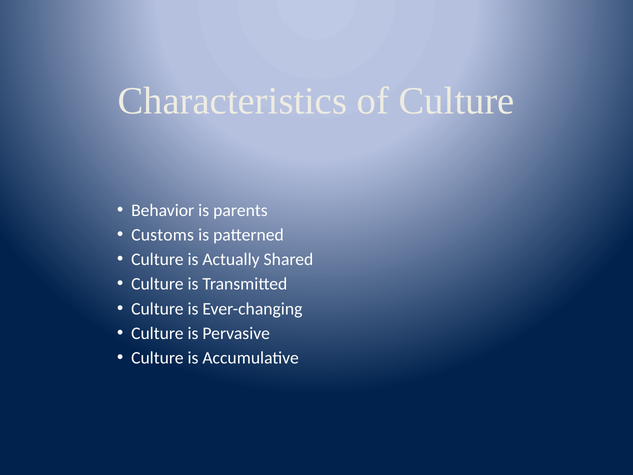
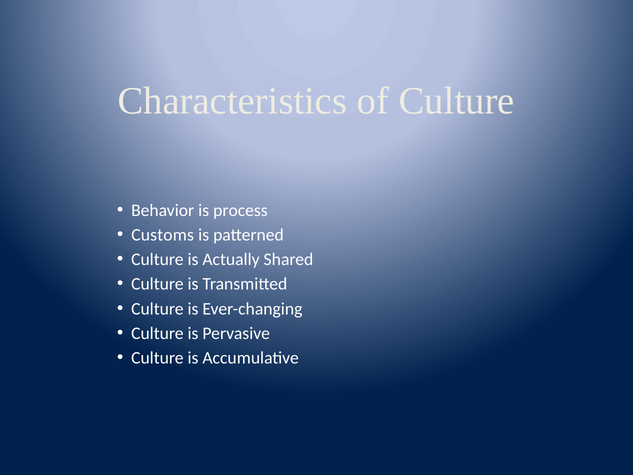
parents: parents -> process
